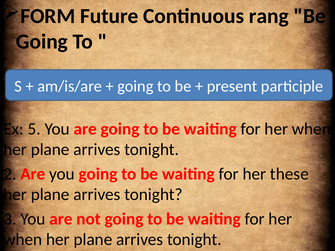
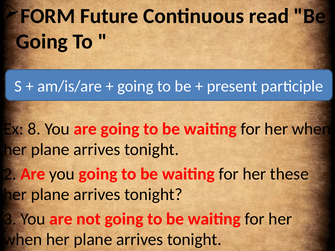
rang: rang -> read
5: 5 -> 8
